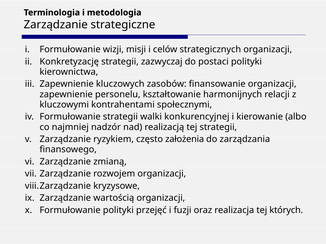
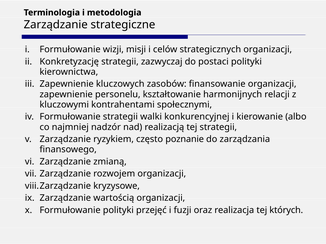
założenia: założenia -> poznanie
